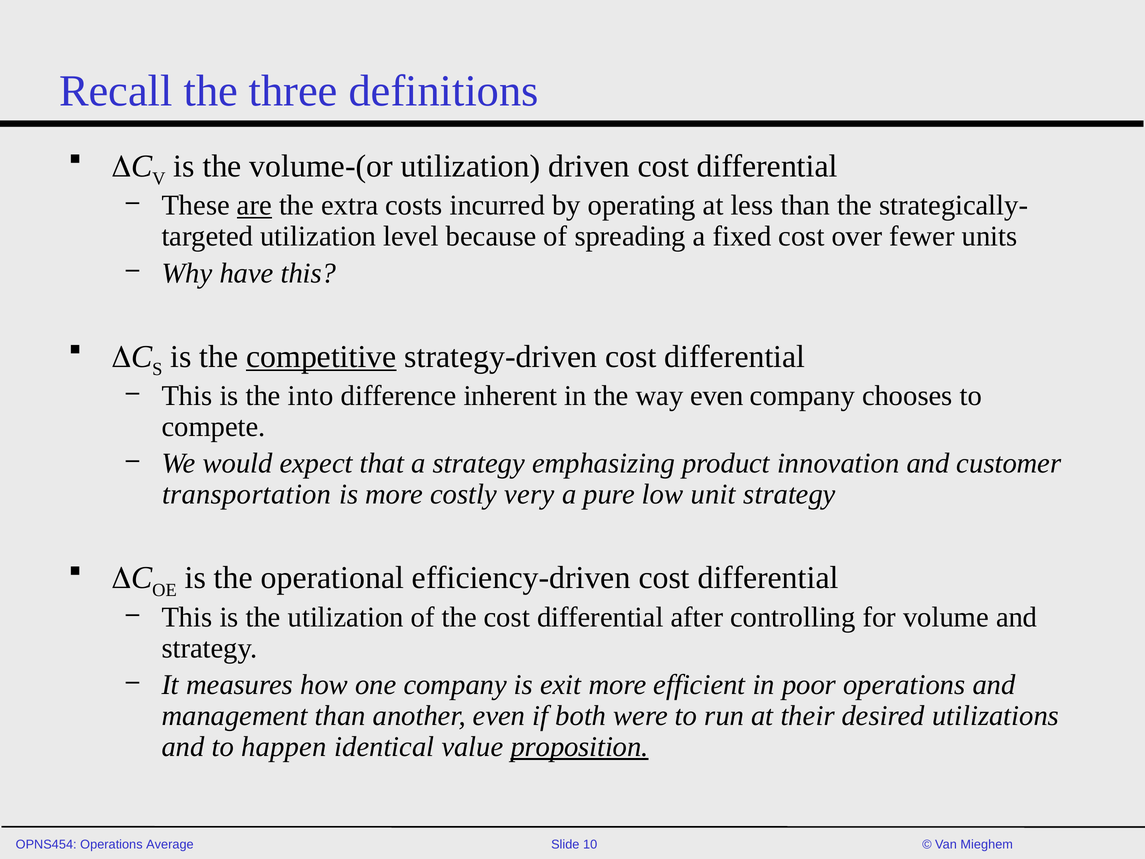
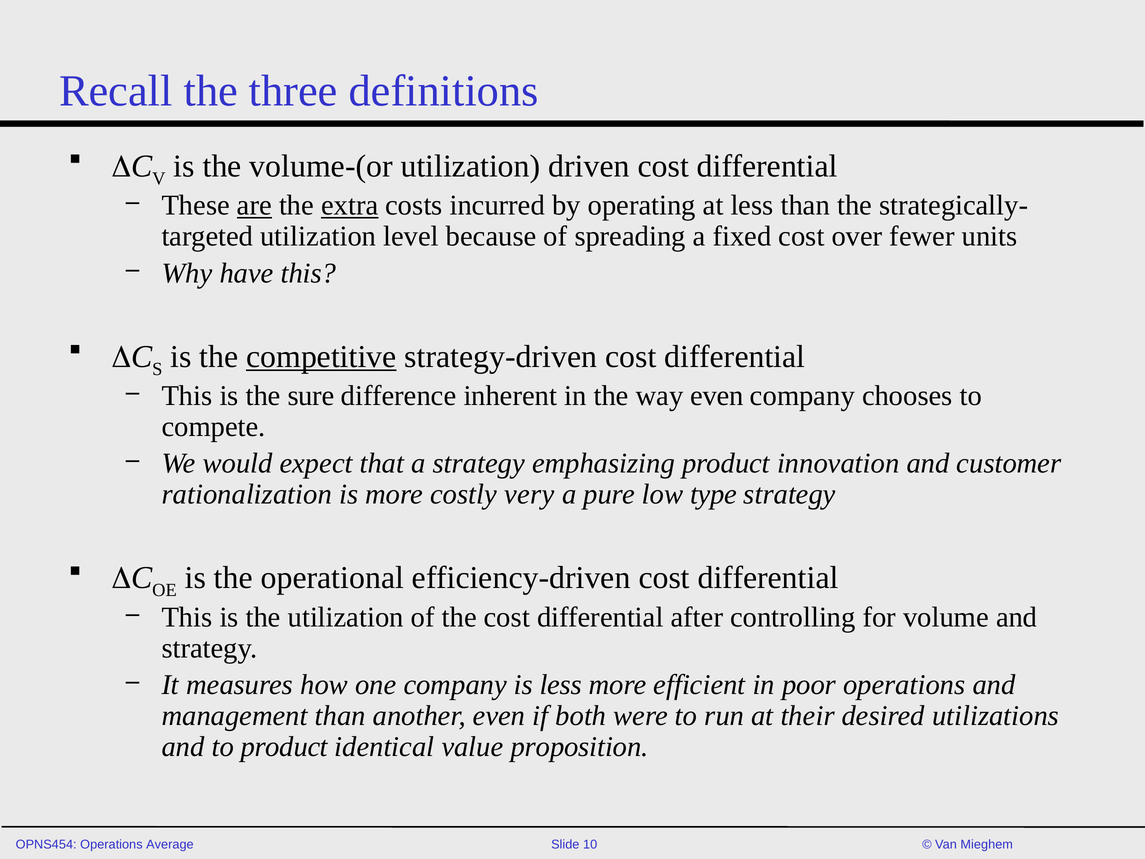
extra underline: none -> present
into: into -> sure
transportation: transportation -> rationalization
unit: unit -> type
is exit: exit -> less
to happen: happen -> product
proposition underline: present -> none
